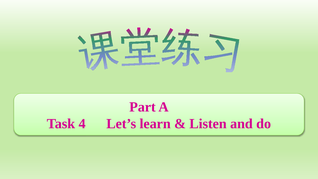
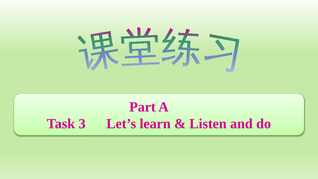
4: 4 -> 3
